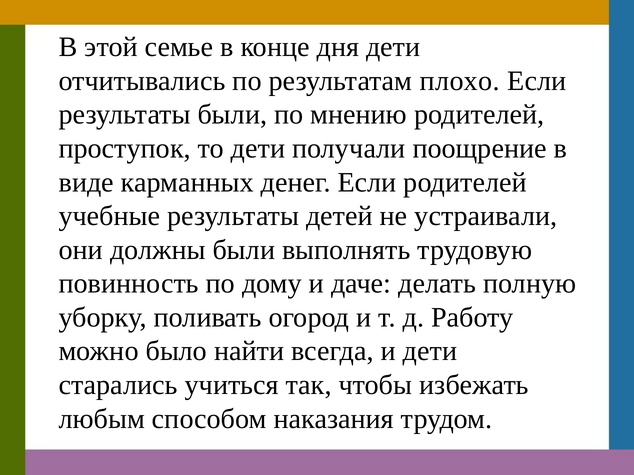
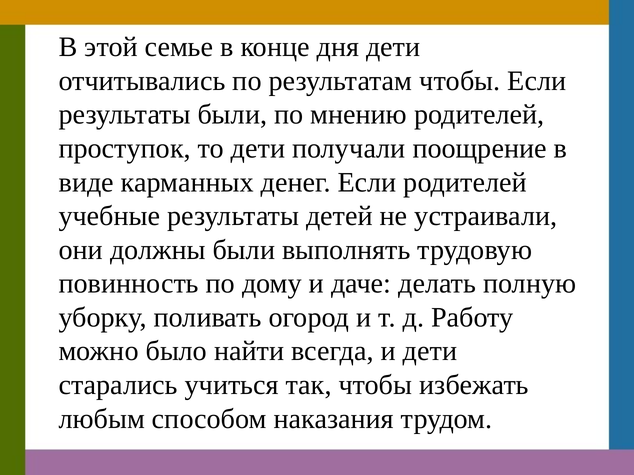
результатам плохо: плохо -> чтобы
